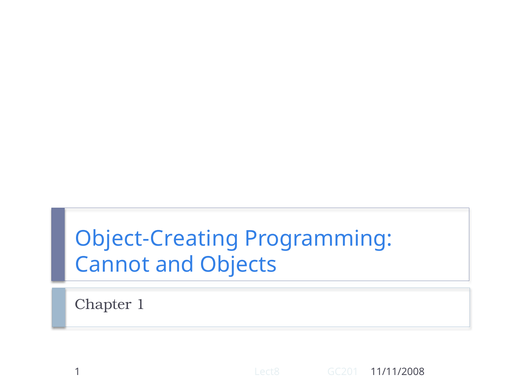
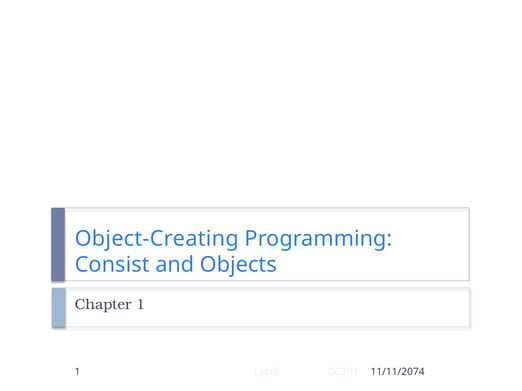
Cannot: Cannot -> Consist
11/11/2008: 11/11/2008 -> 11/11/2074
